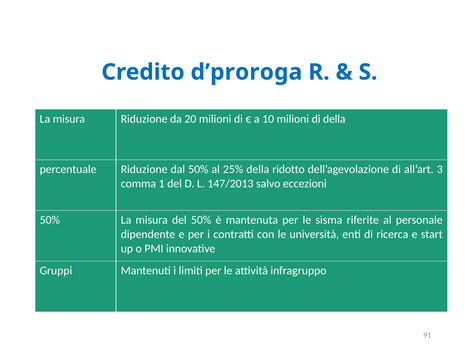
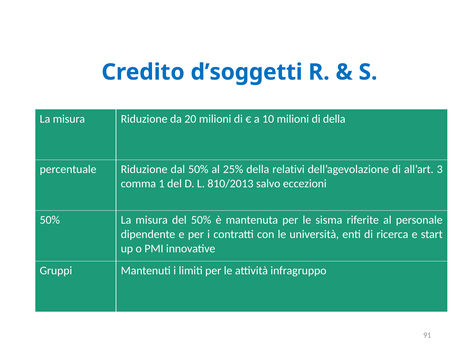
d’proroga: d’proroga -> d’soggetti
ridotto: ridotto -> relativi
147/2013: 147/2013 -> 810/2013
